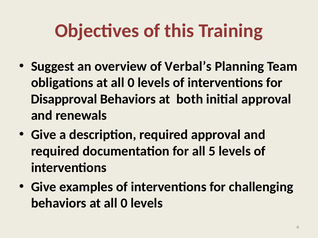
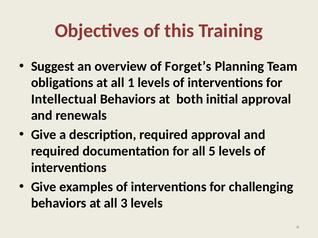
Verbal’s: Verbal’s -> Forget’s
obligations at all 0: 0 -> 1
Disapproval: Disapproval -> Intellectual
behaviors at all 0: 0 -> 3
